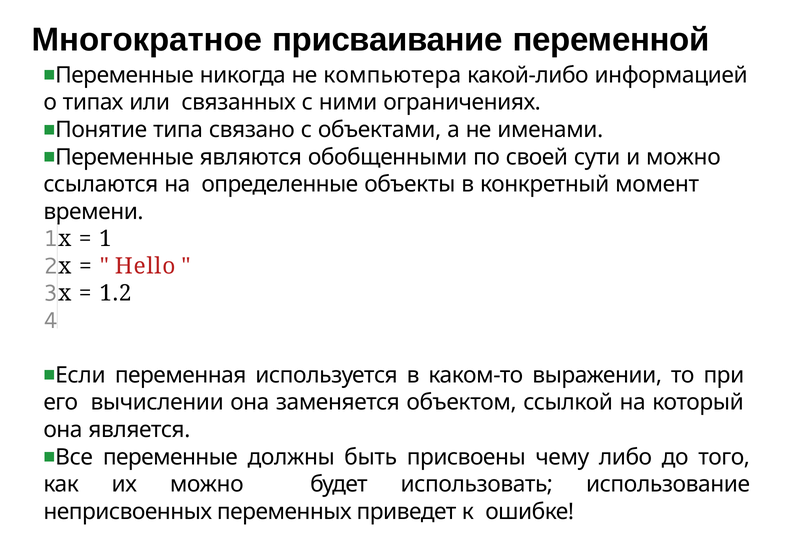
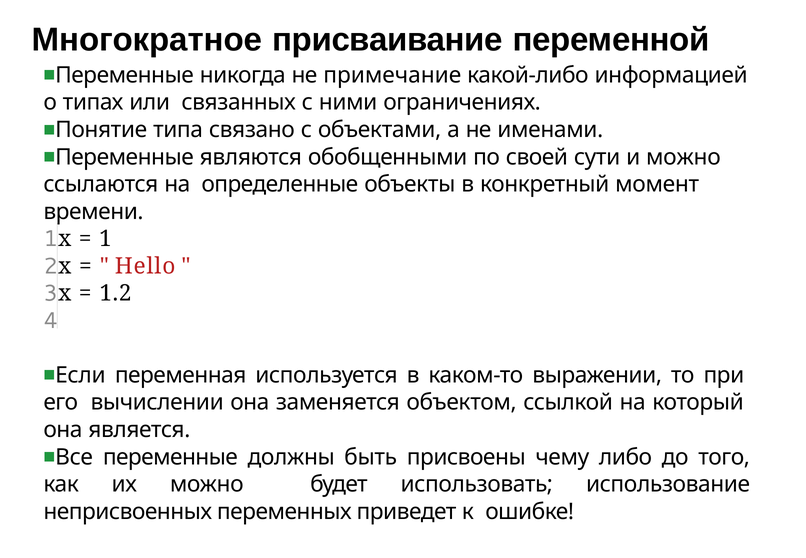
компьютера: компьютера -> примечание
